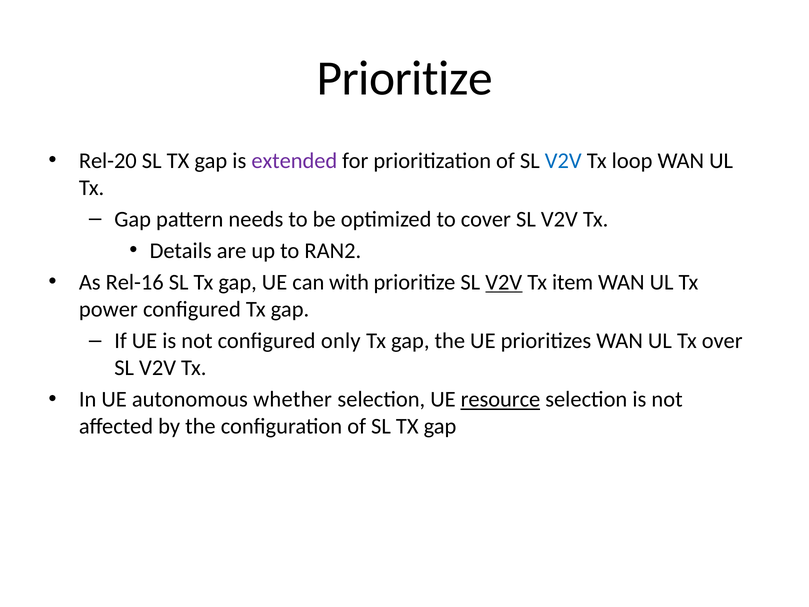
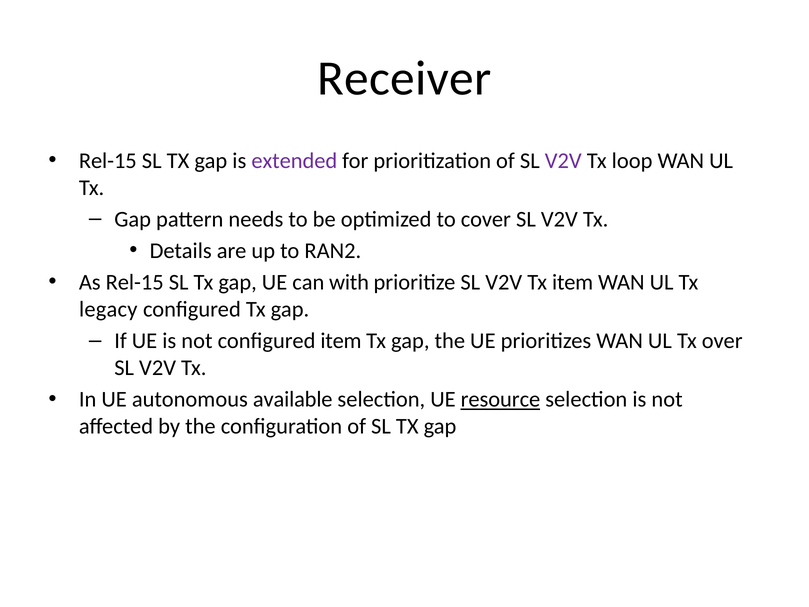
Prioritize at (405, 78): Prioritize -> Receiver
Rel-20 at (108, 161): Rel-20 -> Rel-15
V2V at (563, 161) colour: blue -> purple
As Rel-16: Rel-16 -> Rel-15
V2V at (504, 282) underline: present -> none
power: power -> legacy
configured only: only -> item
whether: whether -> available
